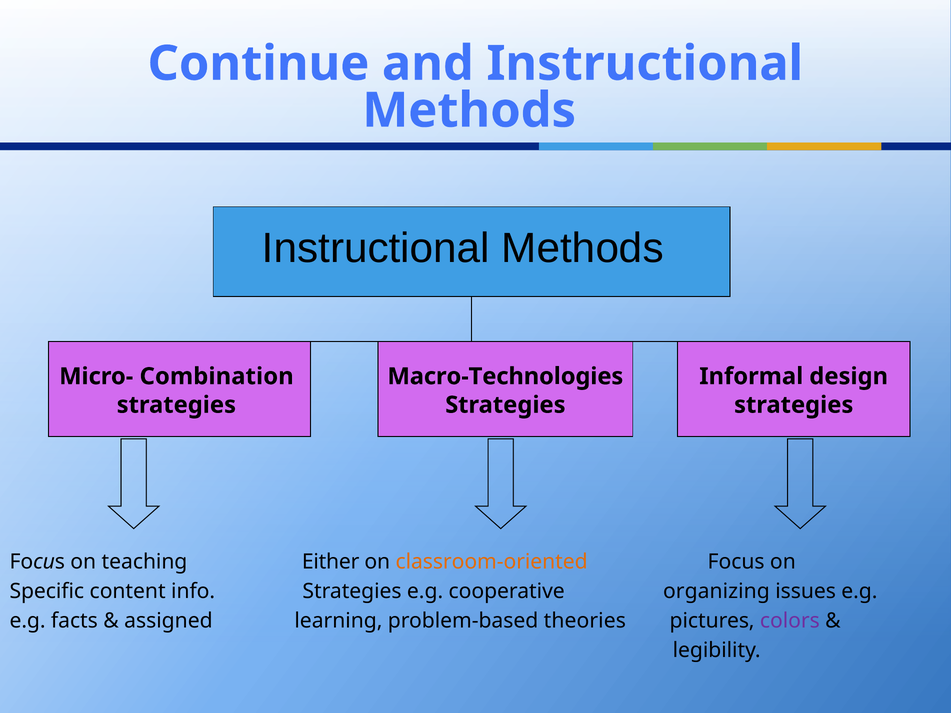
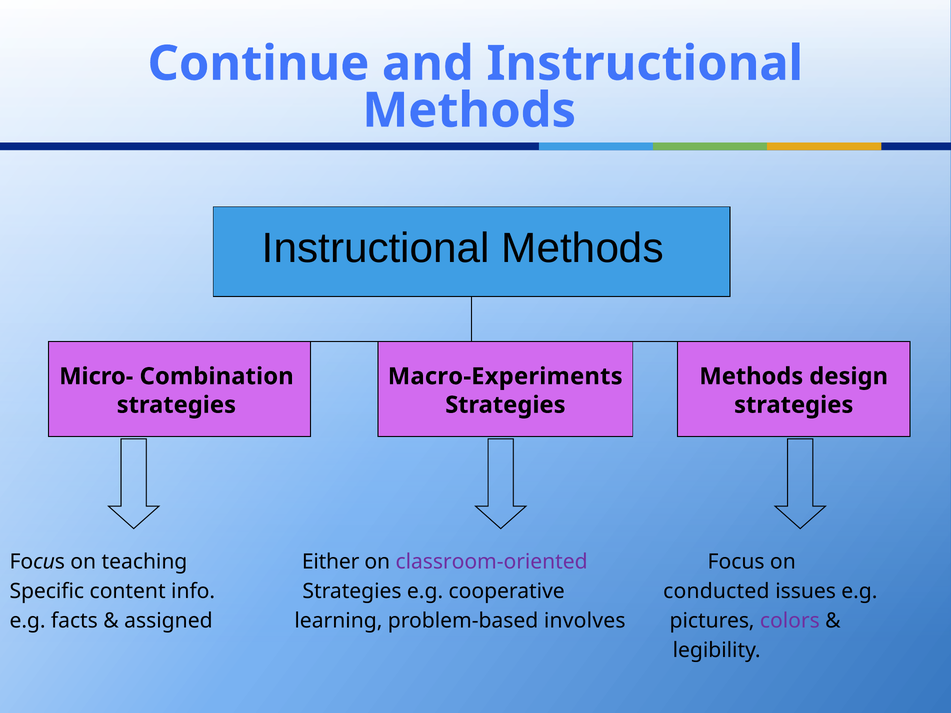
Macro-Technologies: Macro-Technologies -> Macro-Experiments
Informal at (751, 377): Informal -> Methods
classroom-oriented colour: orange -> purple
organizing: organizing -> conducted
theories: theories -> involves
